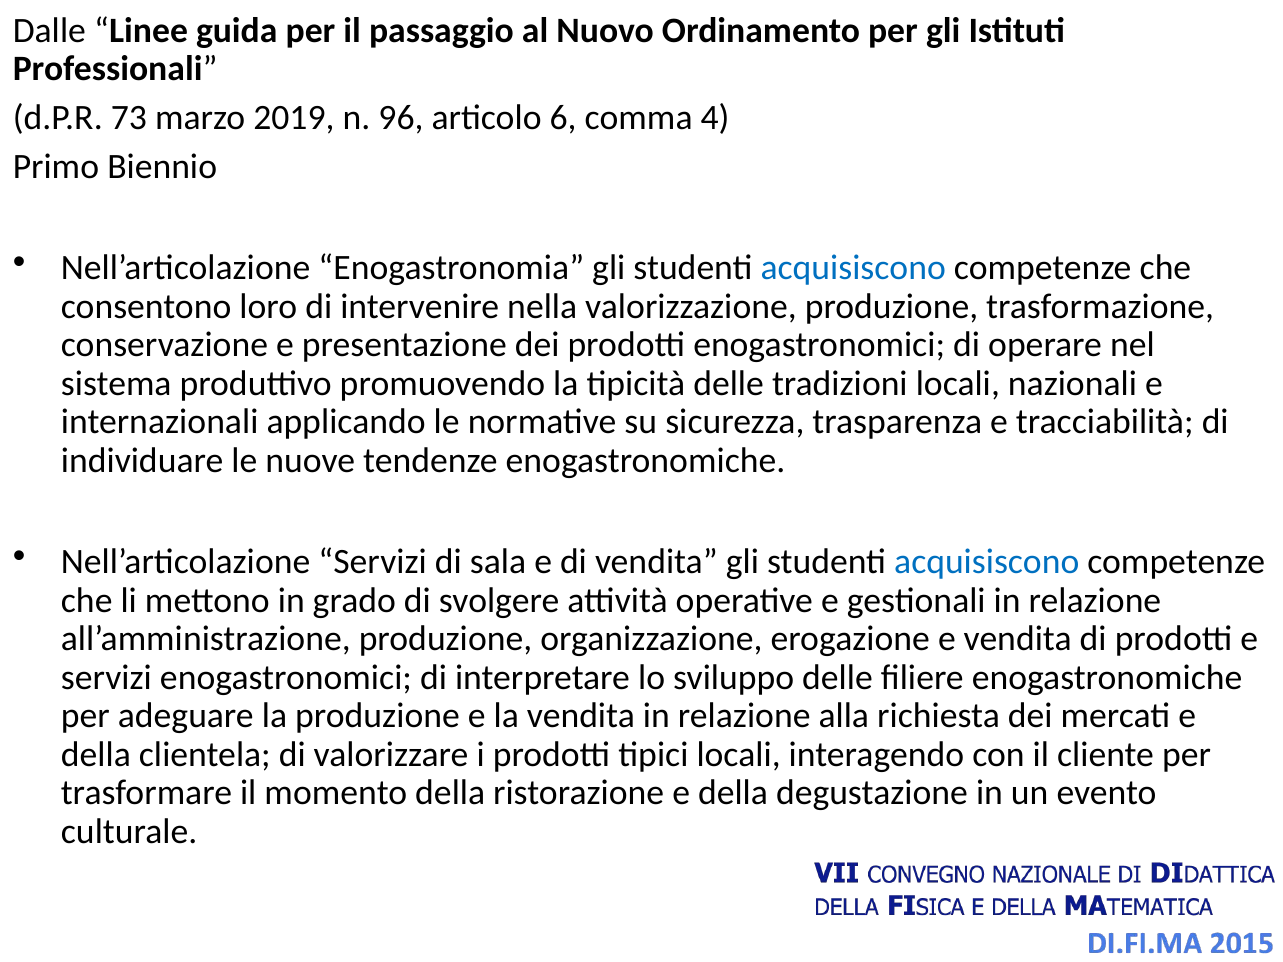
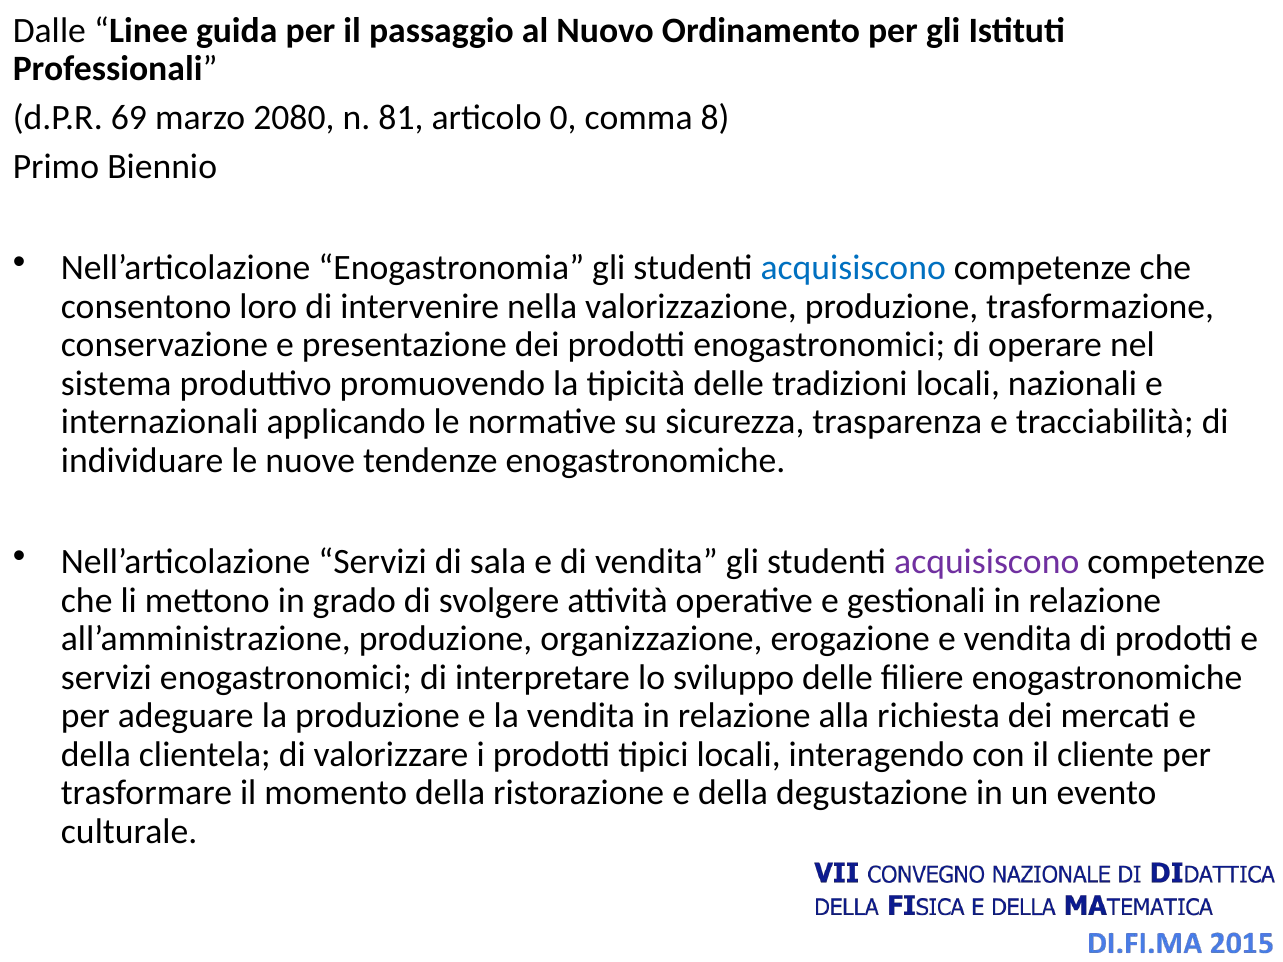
73: 73 -> 69
2019: 2019 -> 2080
96: 96 -> 81
6: 6 -> 0
4: 4 -> 8
acquisiscono at (987, 562) colour: blue -> purple
